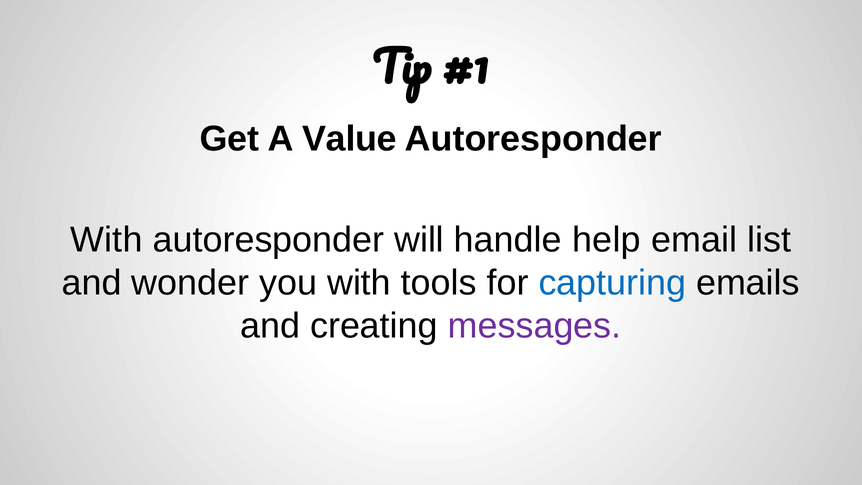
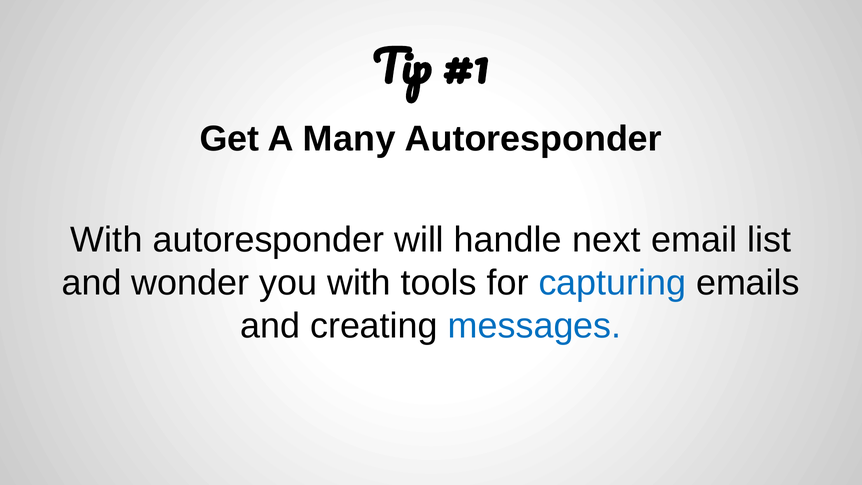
Value: Value -> Many
help: help -> next
messages colour: purple -> blue
